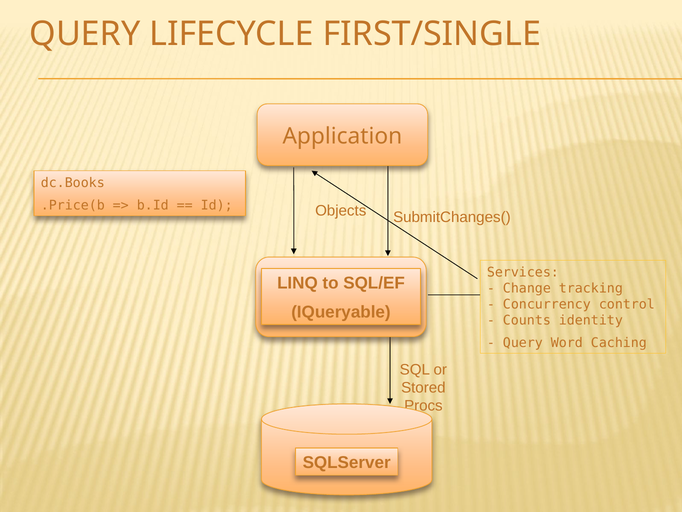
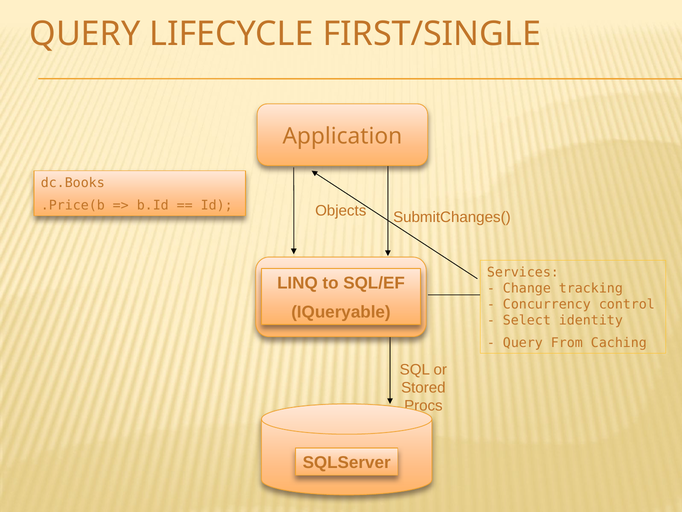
Counts: Counts -> Select
Word: Word -> From
